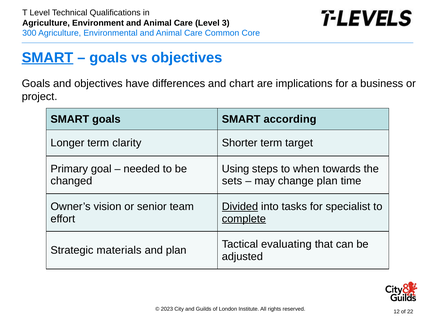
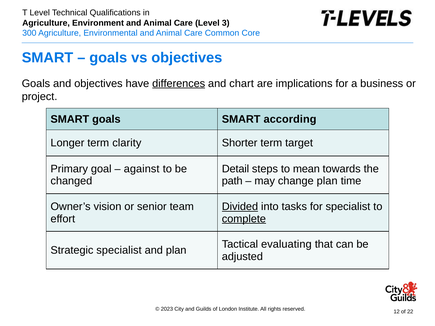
SMART at (47, 58) underline: present -> none
differences underline: none -> present
needed: needed -> against
Using: Using -> Detail
when: when -> mean
sets: sets -> path
Strategic materials: materials -> specialist
